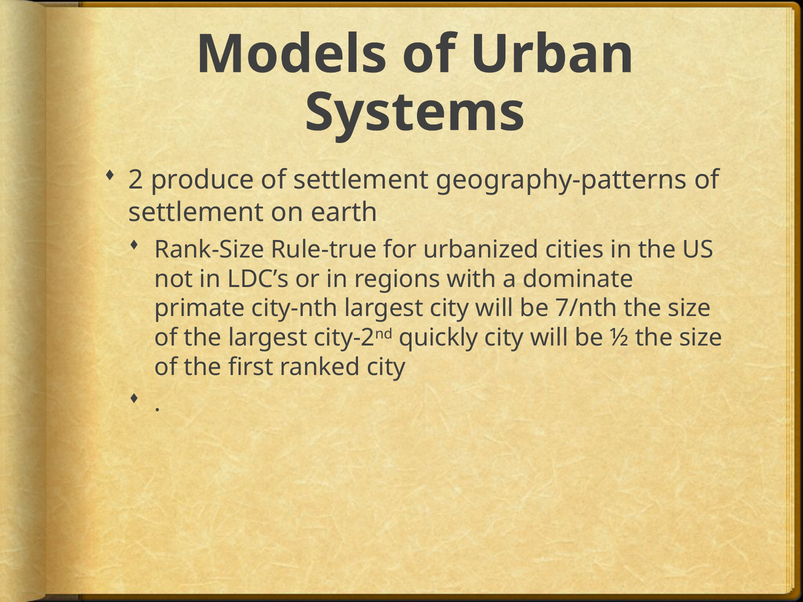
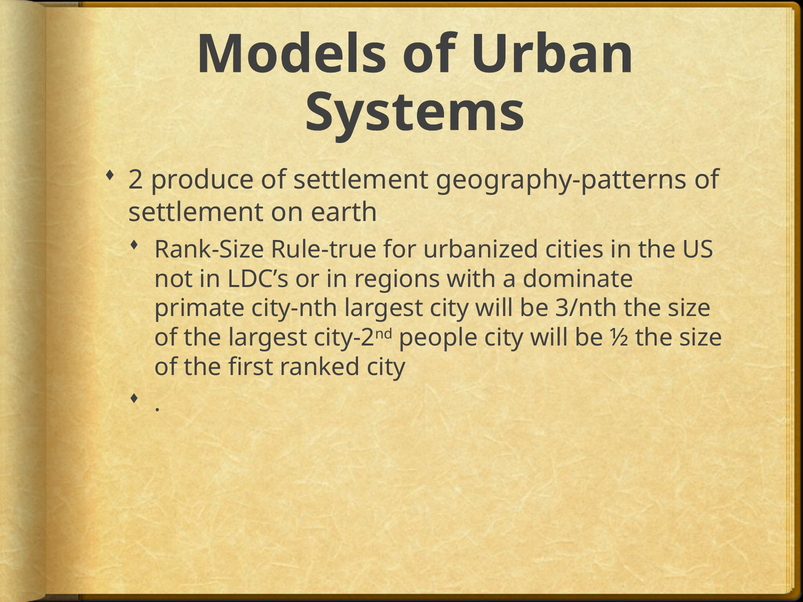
7/nth: 7/nth -> 3/nth
quickly: quickly -> people
